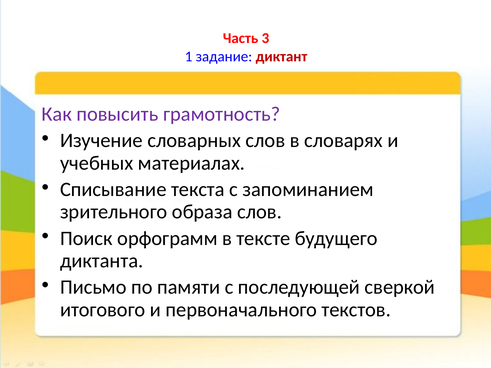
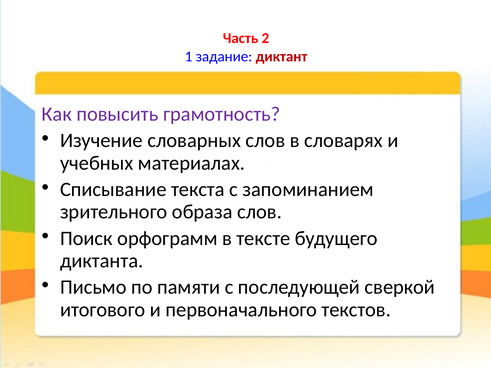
3: 3 -> 2
